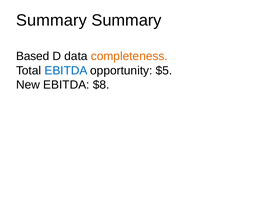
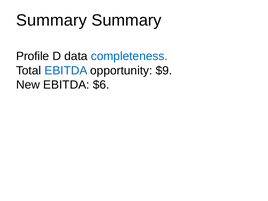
Based: Based -> Profile
completeness colour: orange -> blue
$5: $5 -> $9
$8: $8 -> $6
